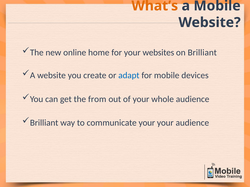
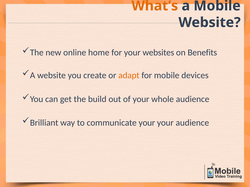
on Brilliant: Brilliant -> Benefits
adapt colour: blue -> orange
from: from -> build
